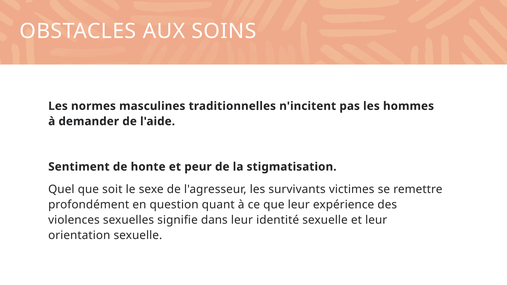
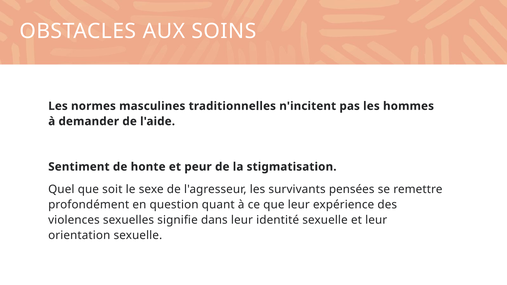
victimes: victimes -> pensées
